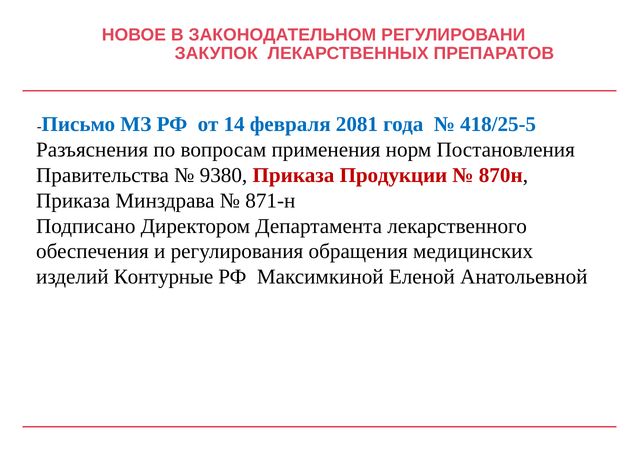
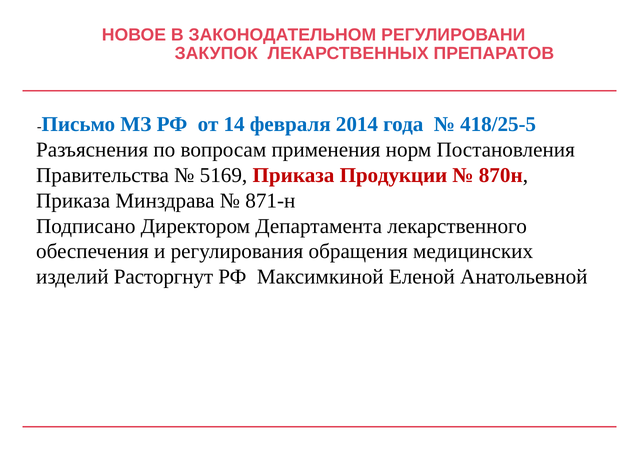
2081: 2081 -> 2014
9380: 9380 -> 5169
Контурные: Контурные -> Расторгнут
